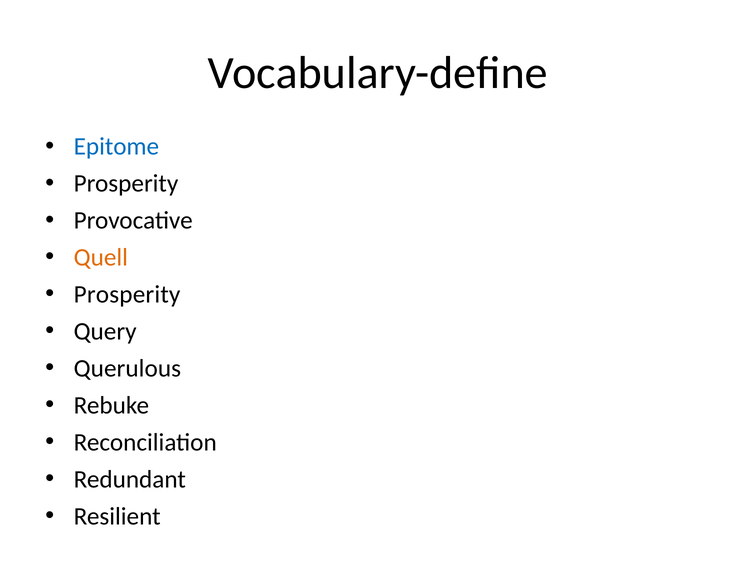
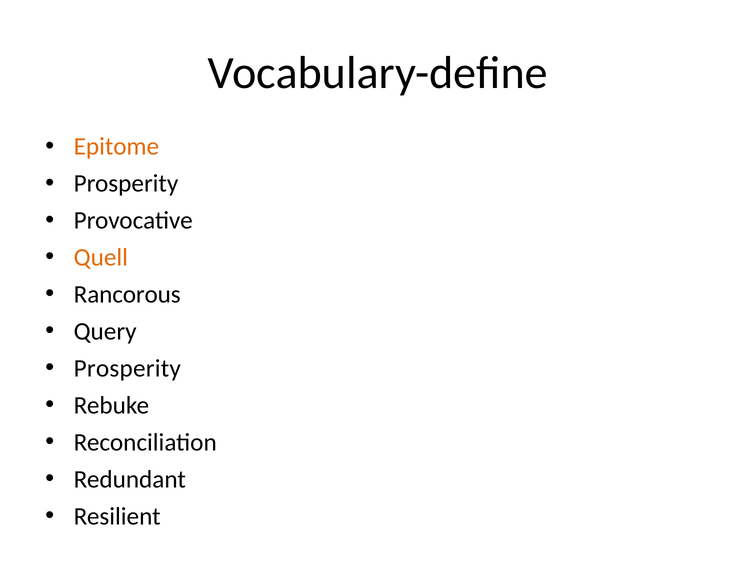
Epitome colour: blue -> orange
Prosperity at (127, 295): Prosperity -> Rancorous
Querulous at (127, 368): Querulous -> Prosperity
